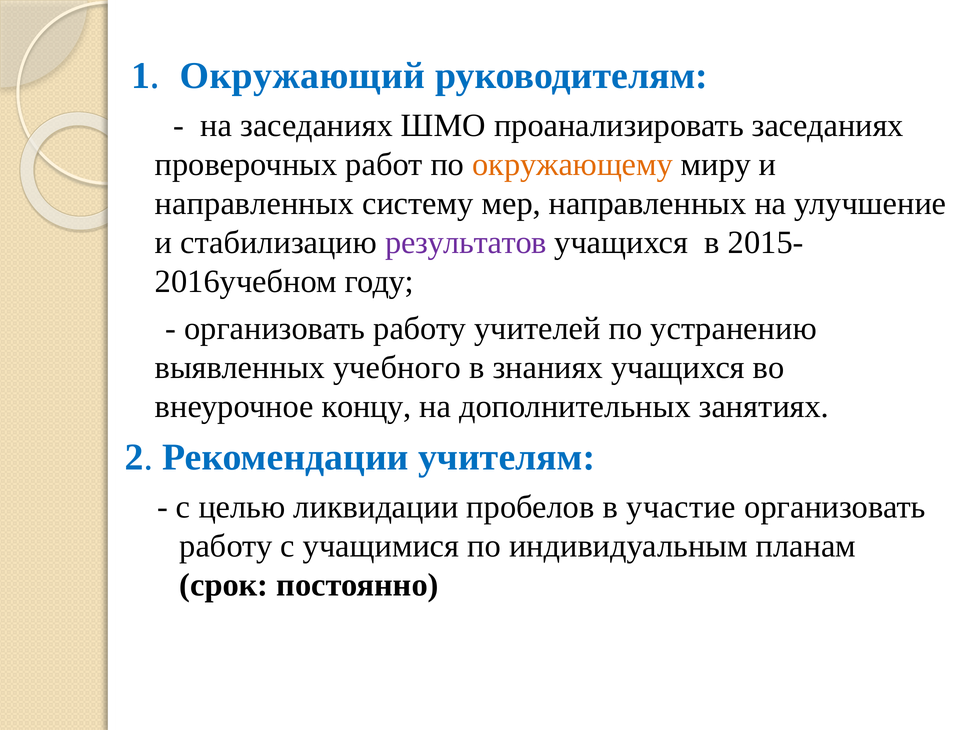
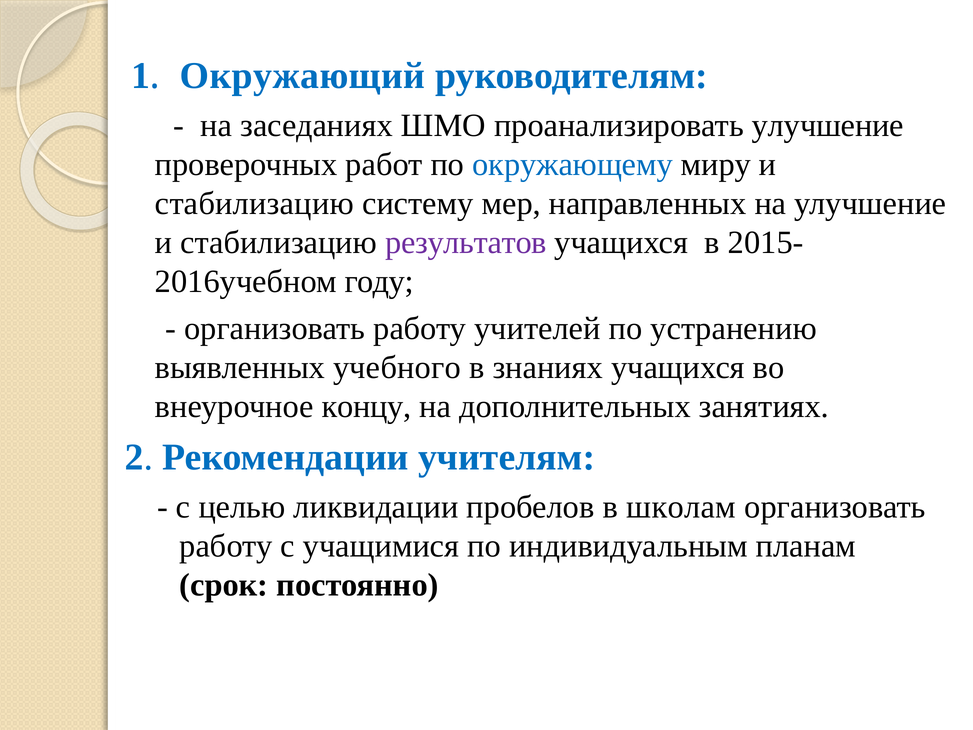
проанализировать заседаниях: заседаниях -> улучшение
окружающему colour: orange -> blue
направленных at (254, 204): направленных -> стабилизацию
участие: участие -> школам
